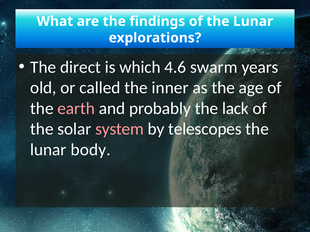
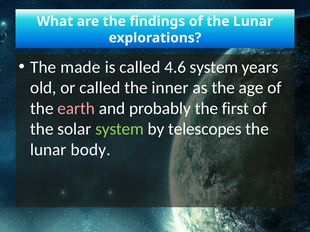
direct: direct -> made
is which: which -> called
4.6 swarm: swarm -> system
lack: lack -> first
system at (120, 129) colour: pink -> light green
